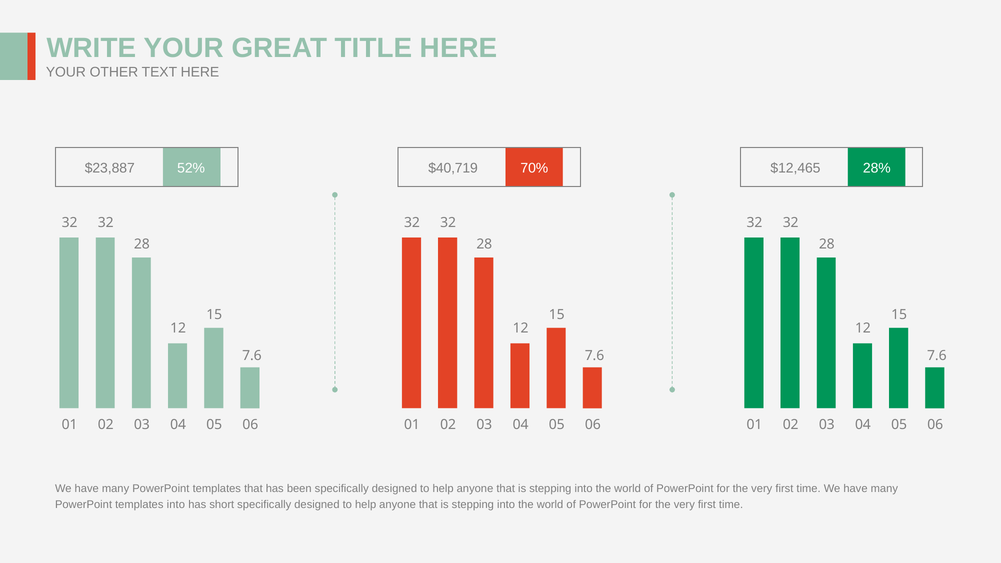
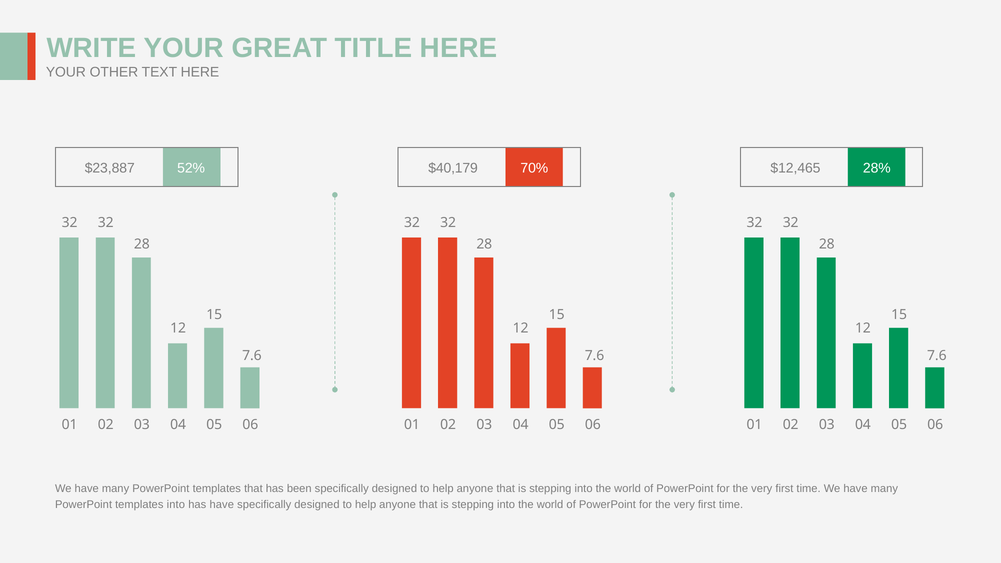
$40,719: $40,719 -> $40,179
has short: short -> have
